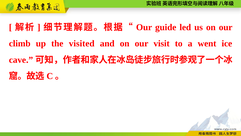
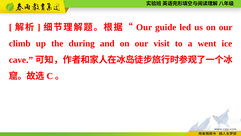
visited: visited -> during
